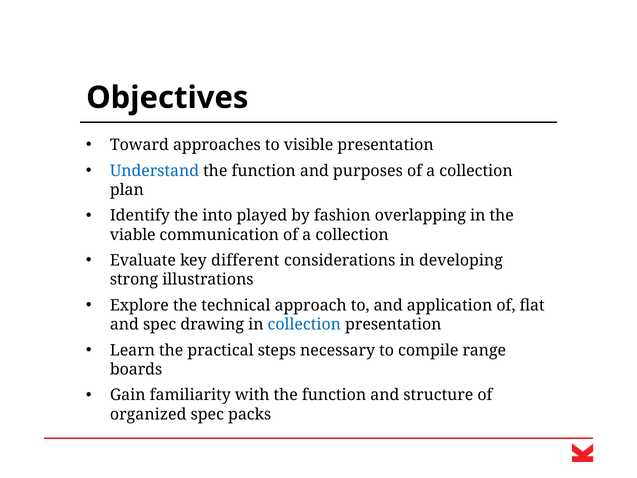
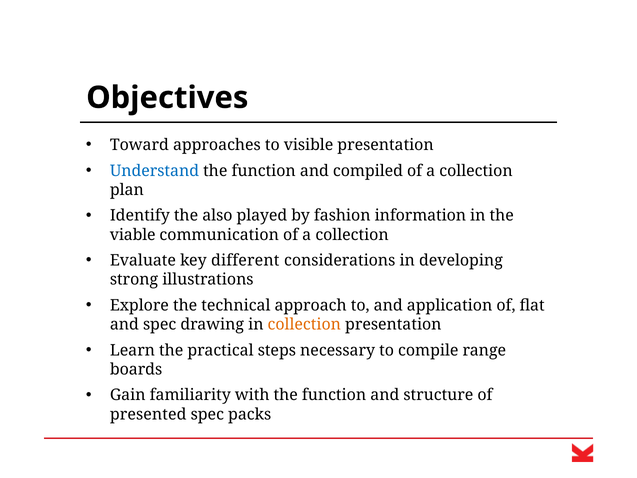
purposes: purposes -> compiled
into: into -> also
overlapping: overlapping -> information
collection at (304, 324) colour: blue -> orange
organized: organized -> presented
